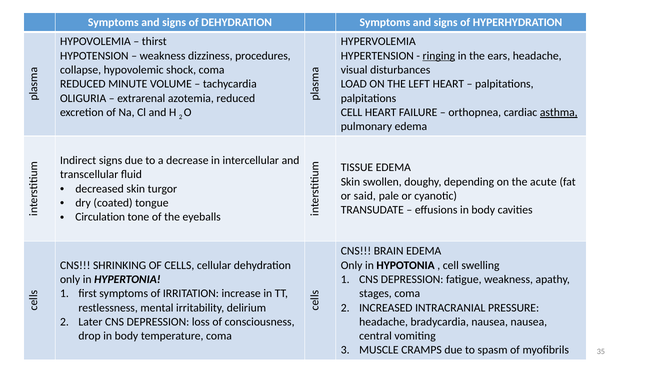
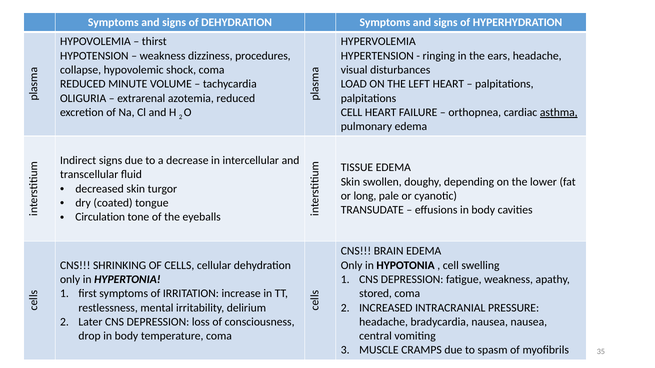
ringing underline: present -> none
acute: acute -> lower
said: said -> long
stages: stages -> stored
